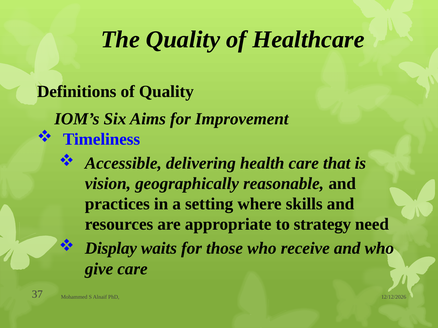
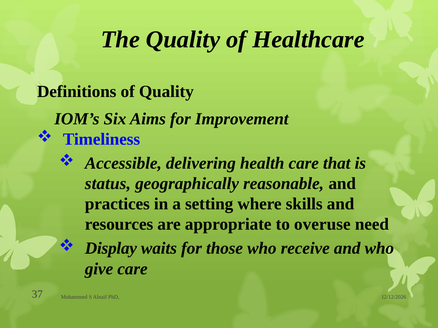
vision: vision -> status
strategy: strategy -> overuse
